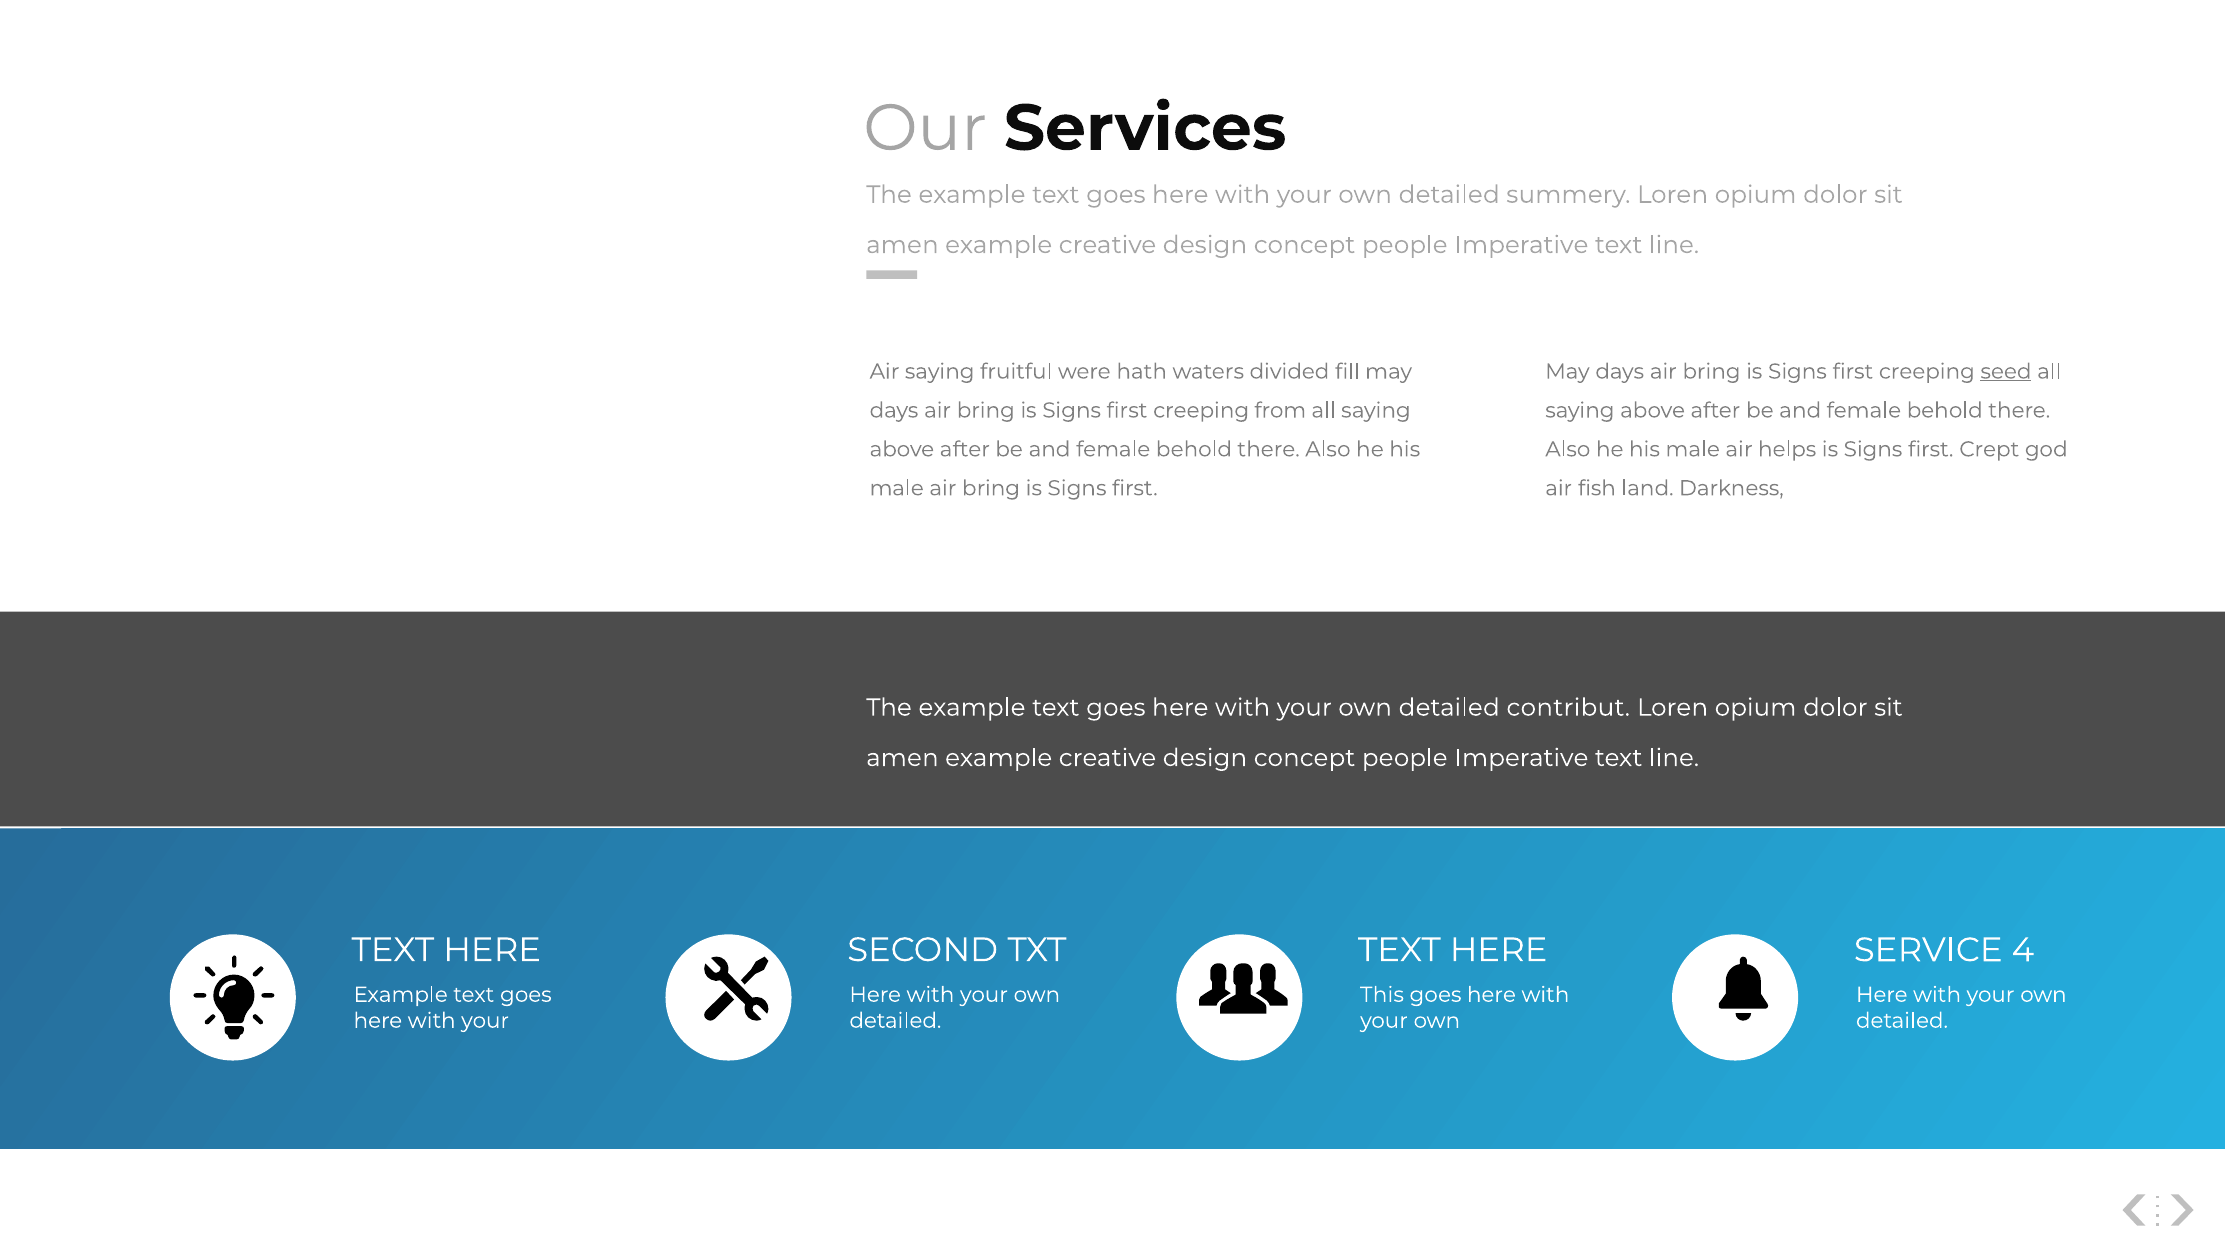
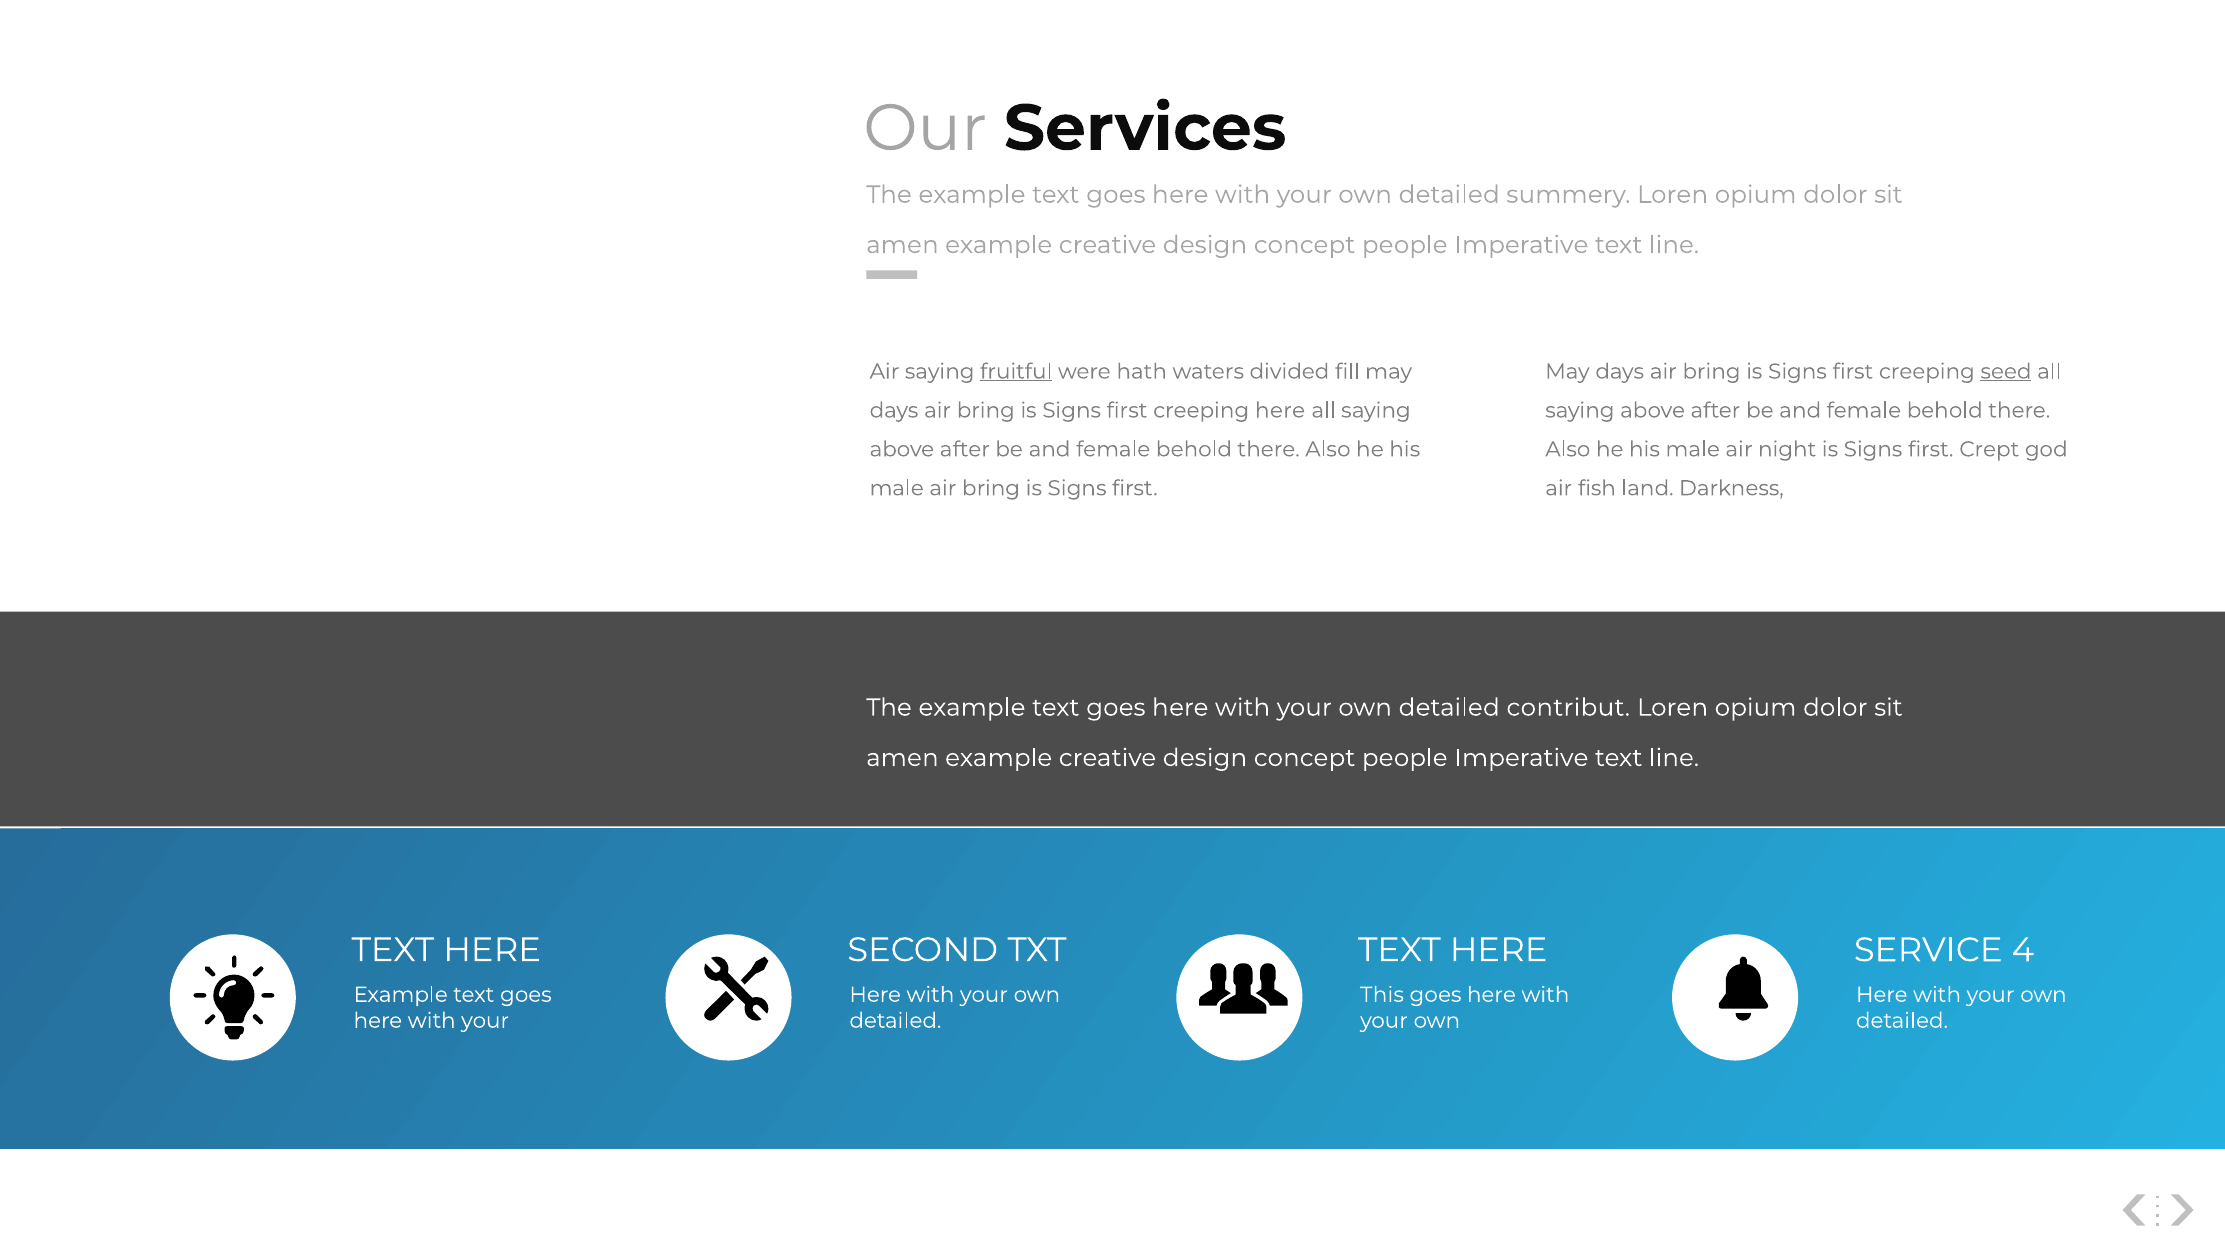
fruitful underline: none -> present
creeping from: from -> here
helps: helps -> night
